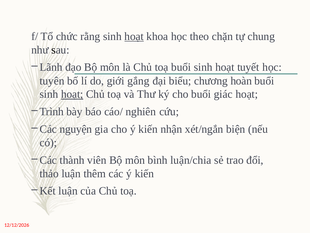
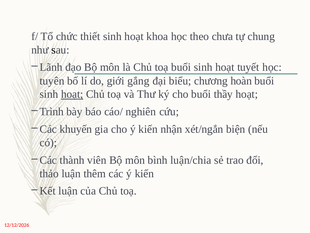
rằng: rằng -> thiết
hoạt at (134, 36) underline: present -> none
chặn: chặn -> chưa
giác: giác -> thầy
nguyện: nguyện -> khuyến
